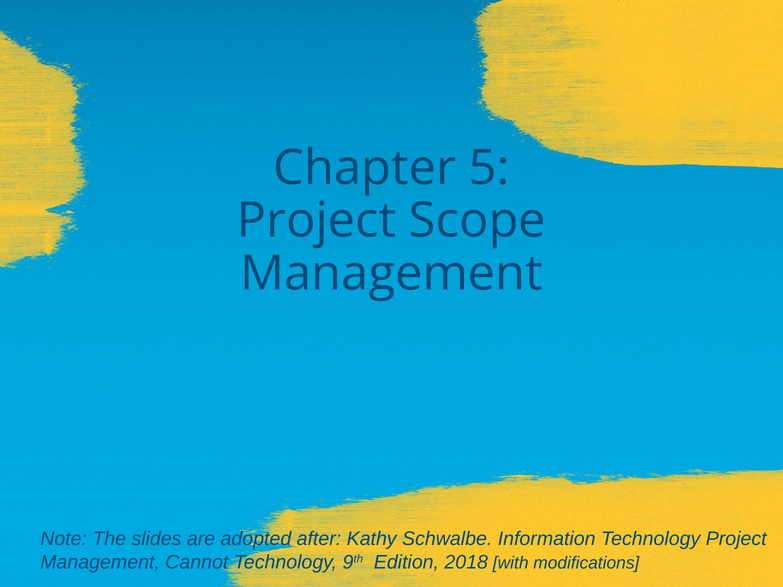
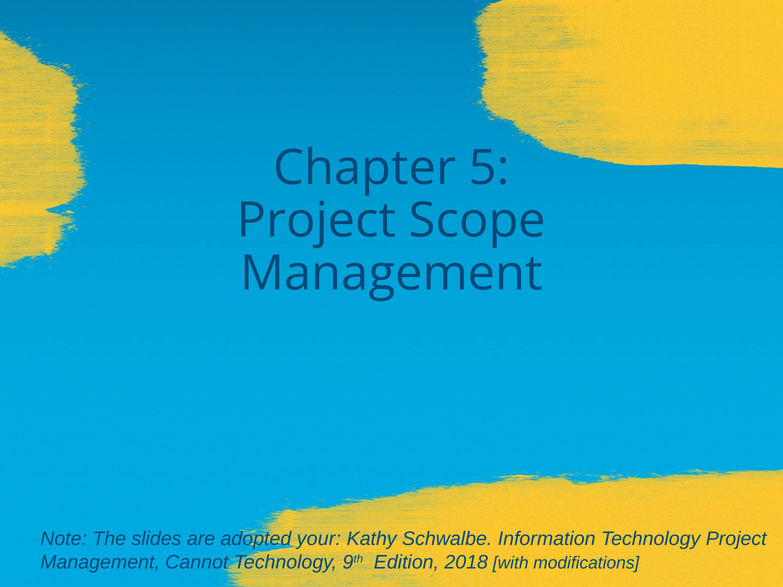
after: after -> your
